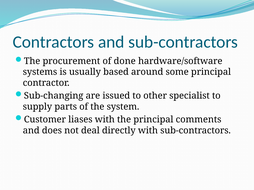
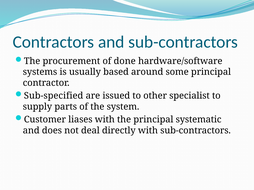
Sub-changing: Sub-changing -> Sub-specified
comments: comments -> systematic
